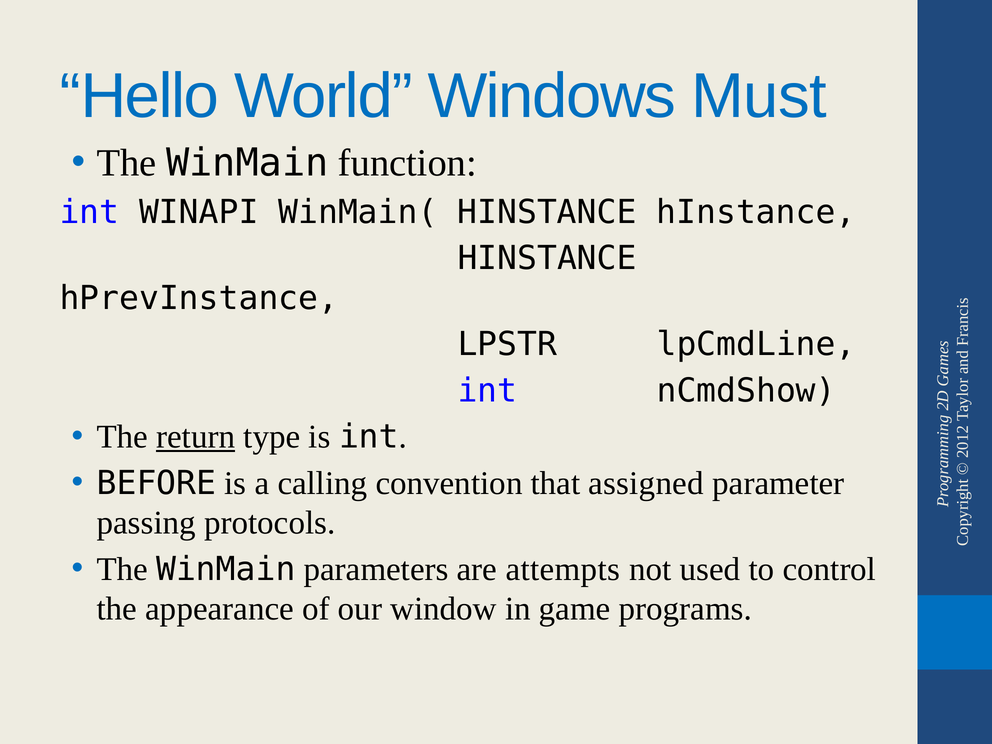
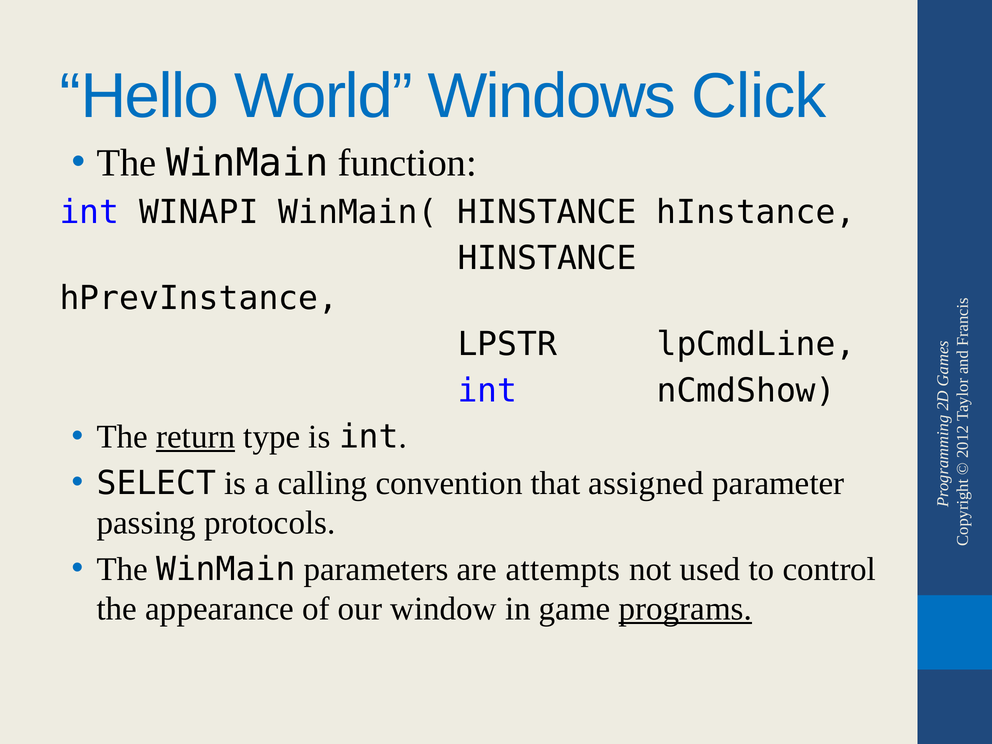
Must: Must -> Click
BEFORE: BEFORE -> SELECT
programs underline: none -> present
